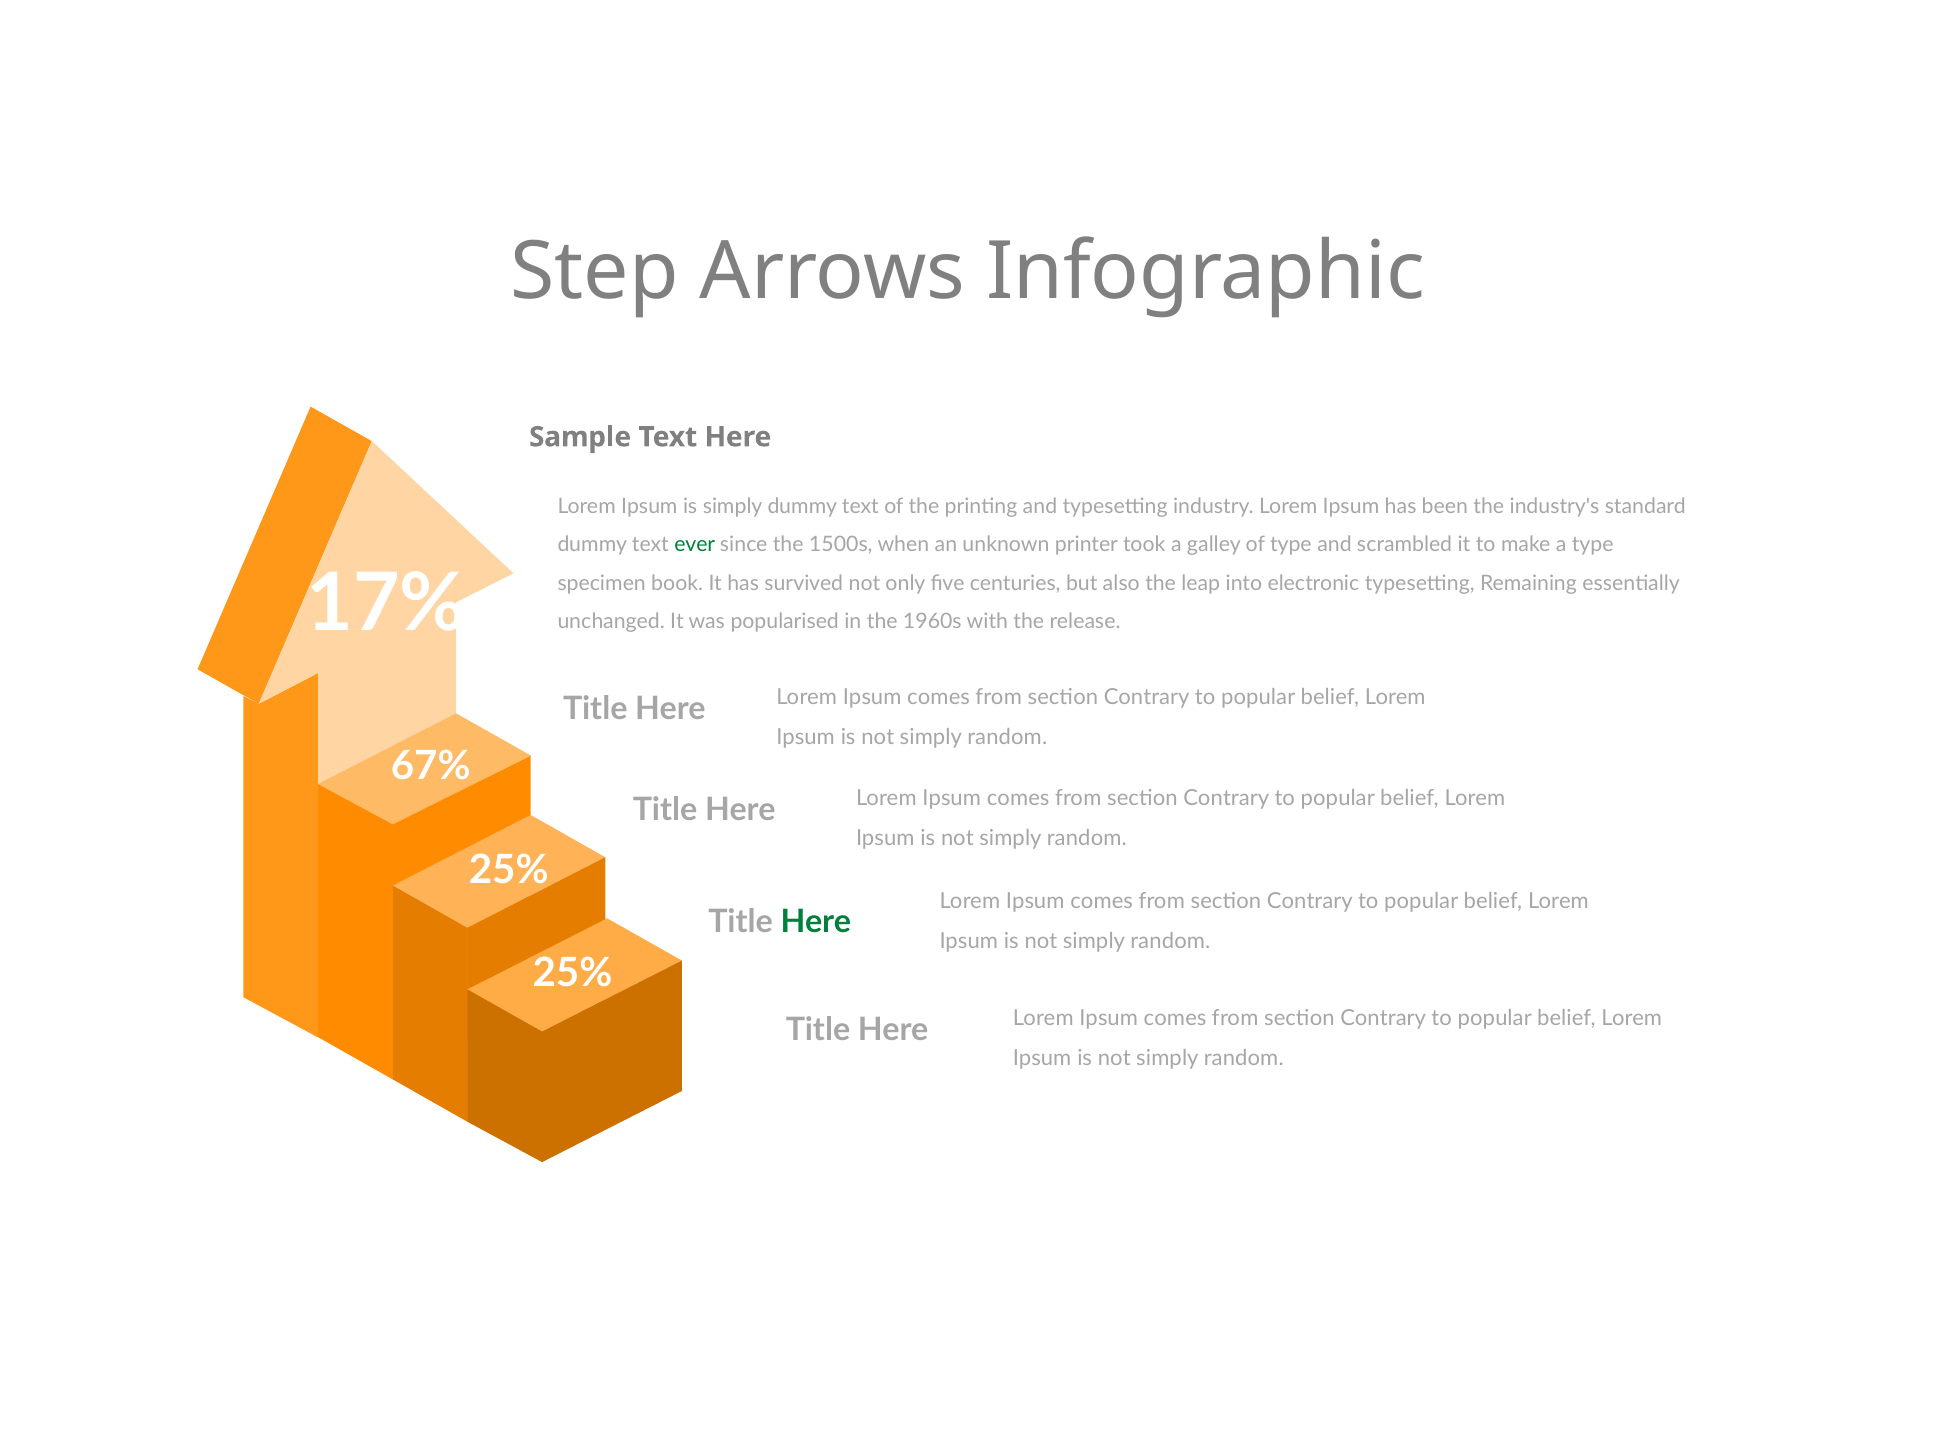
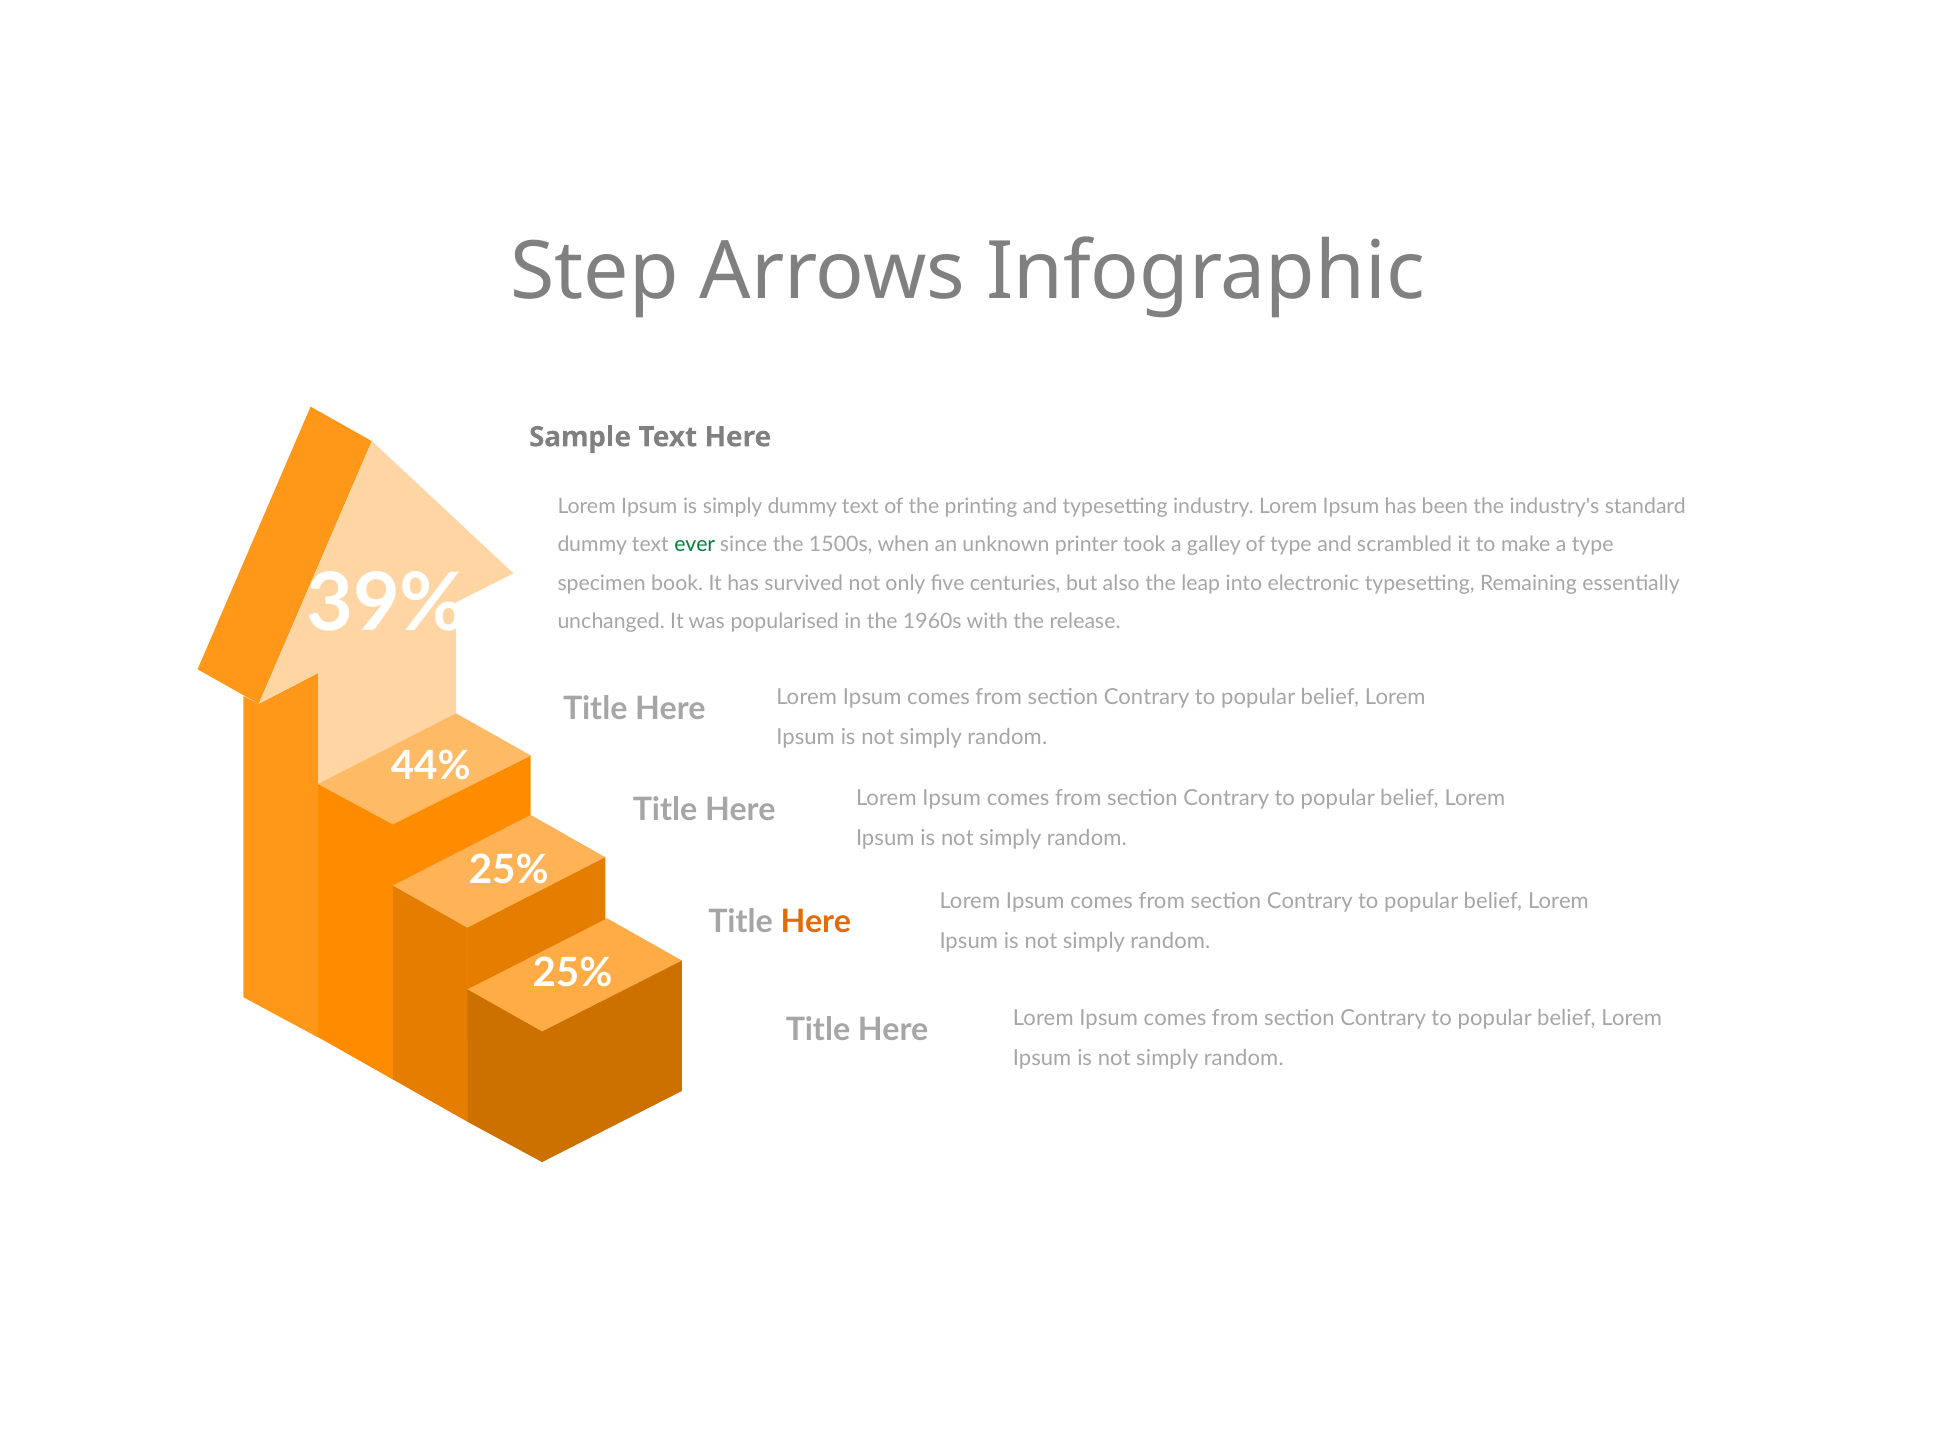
17%: 17% -> 39%
67%: 67% -> 44%
Here at (816, 922) colour: green -> orange
